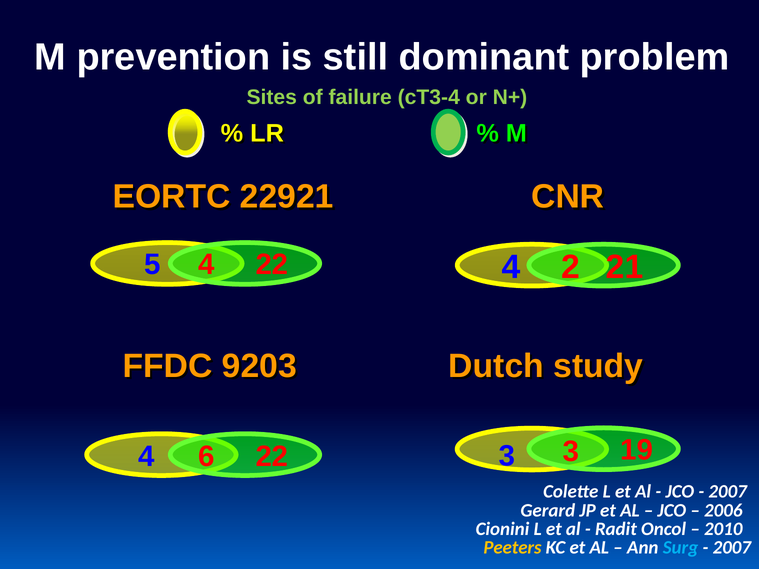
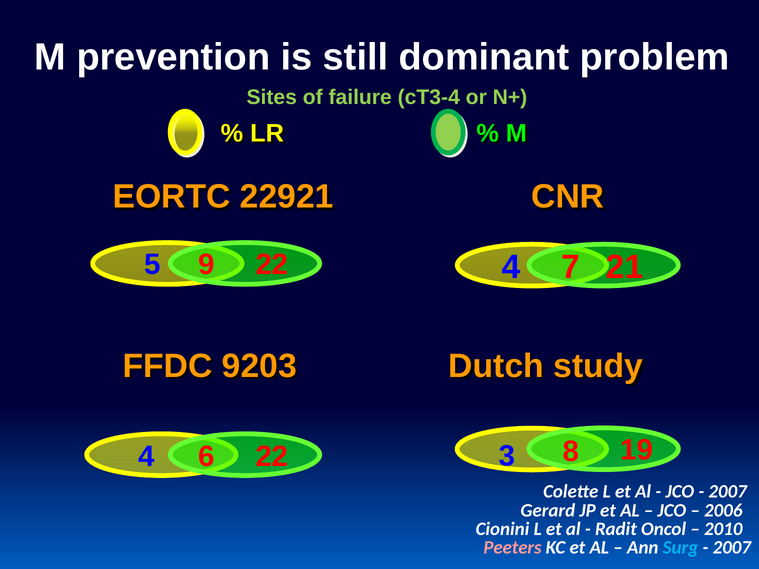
5 4: 4 -> 9
2: 2 -> 7
3 3: 3 -> 8
Peeters colour: yellow -> pink
